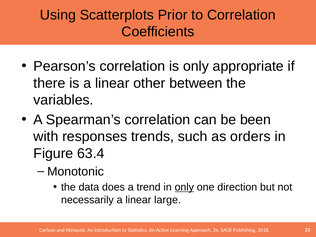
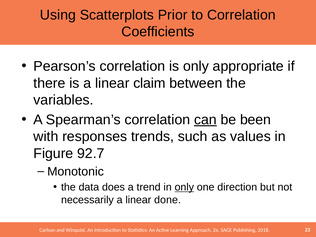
other: other -> claim
can underline: none -> present
orders: orders -> values
63.4: 63.4 -> 92.7
large: large -> done
